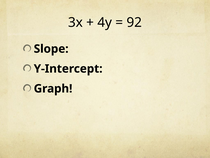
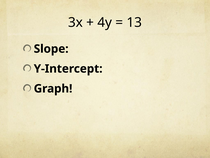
92: 92 -> 13
